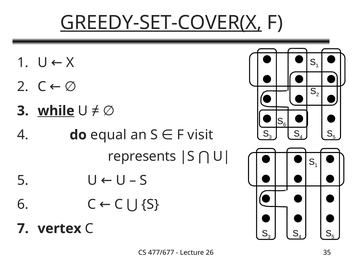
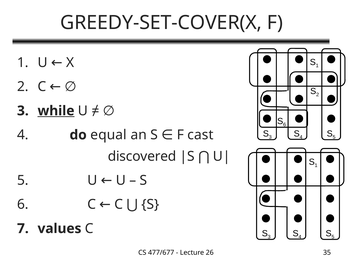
GREEDY-SET-COVER(X underline: present -> none
visit: visit -> cast
represents: represents -> discovered
vertex: vertex -> values
